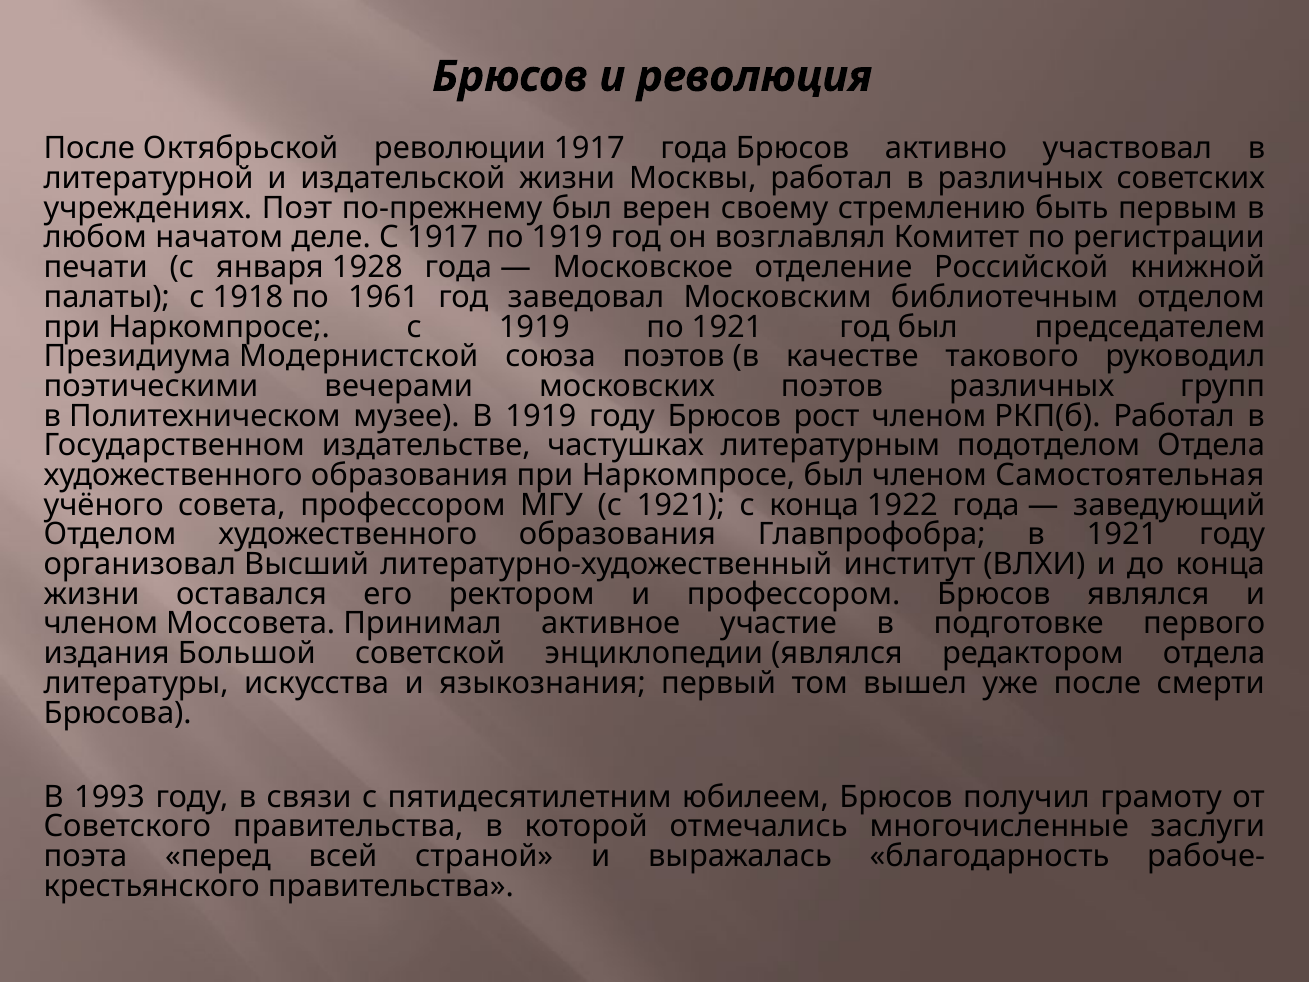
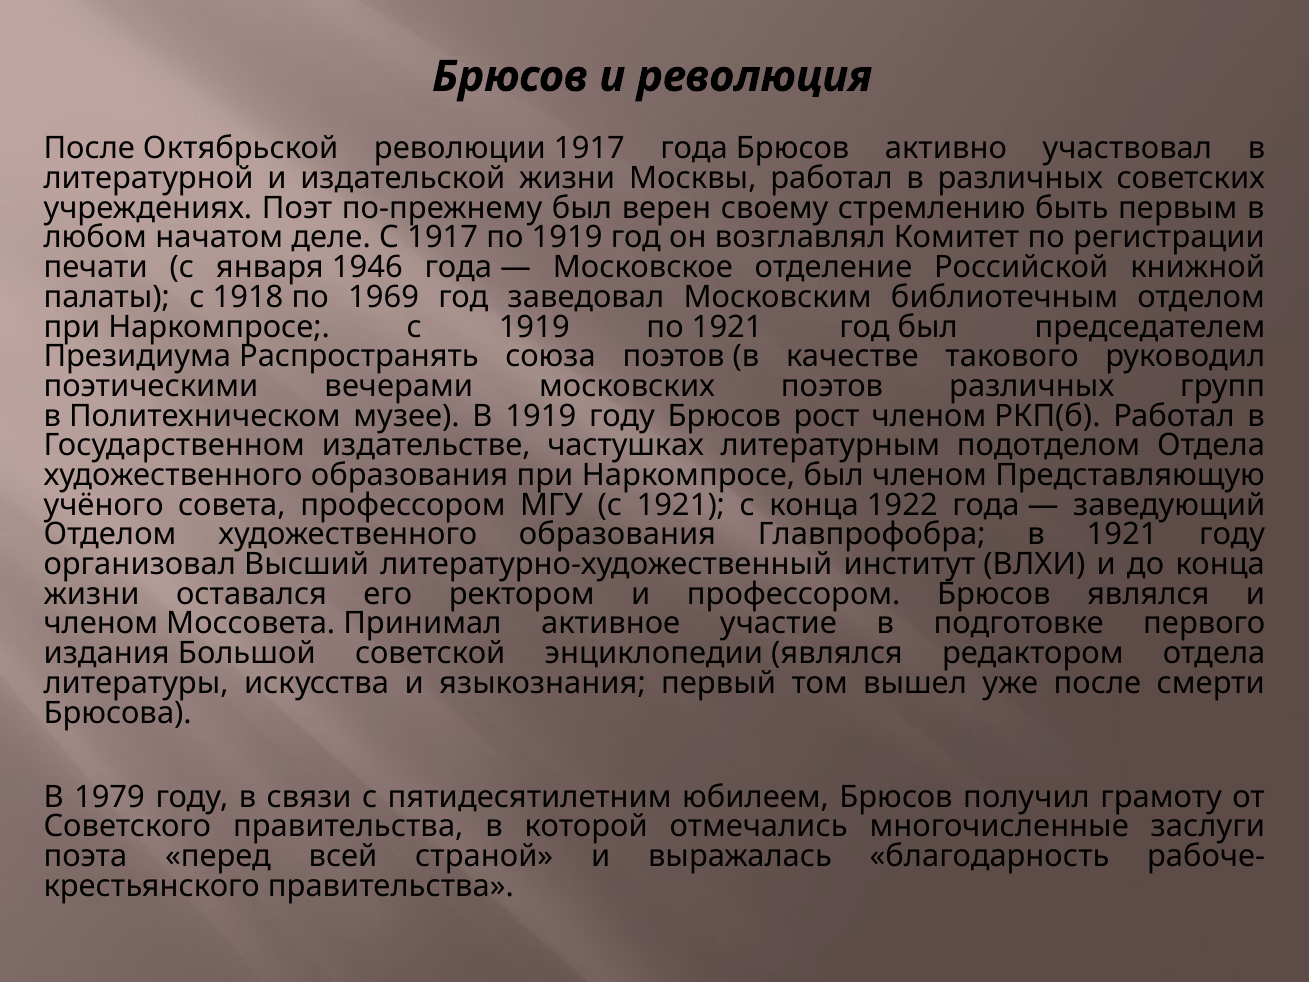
1928: 1928 -> 1946
1961: 1961 -> 1969
Модернистской: Модернистской -> Распространять
Самостоятельная: Самостоятельная -> Представляющую
1993: 1993 -> 1979
